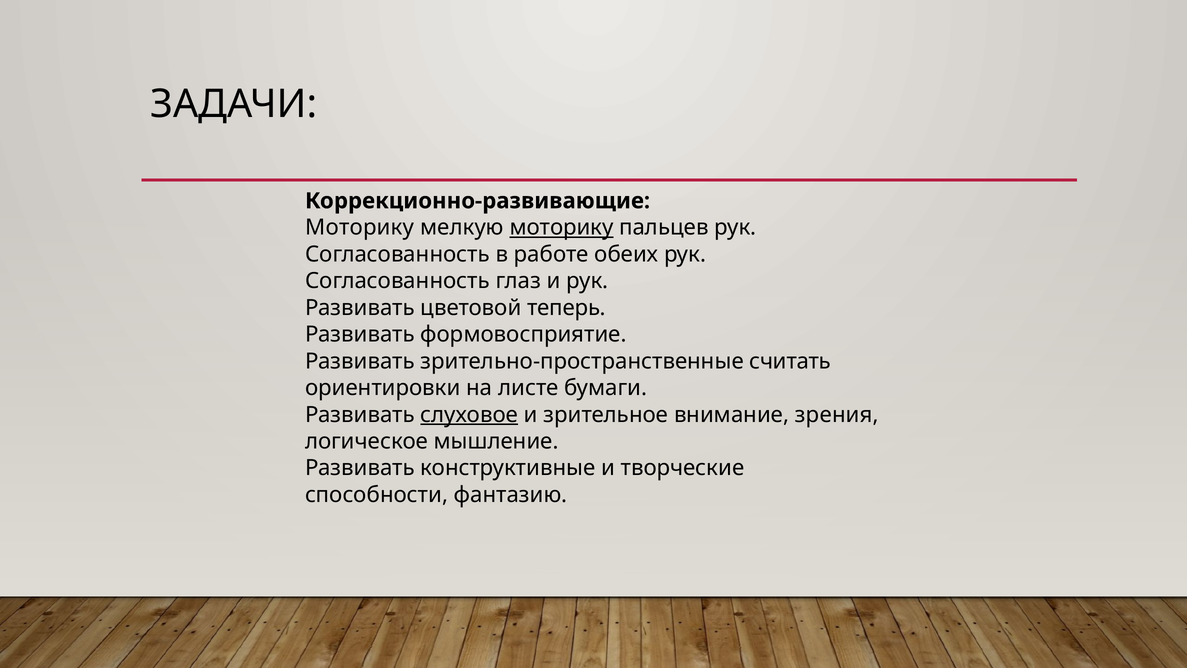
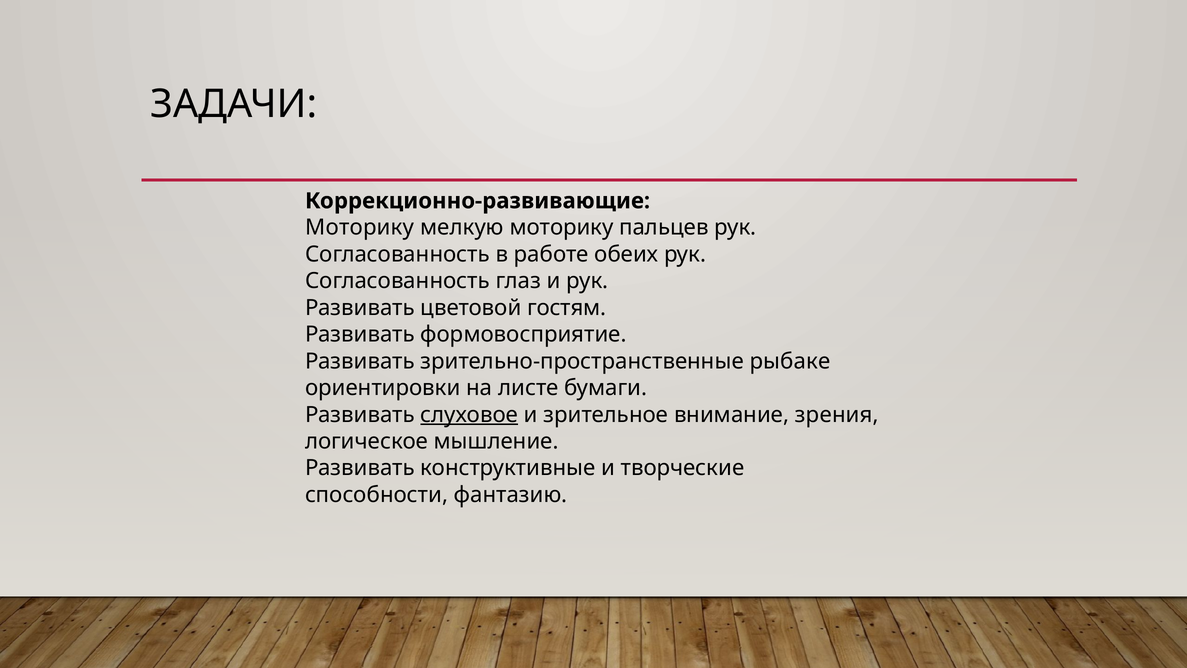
моторику at (562, 228) underline: present -> none
теперь: теперь -> гостям
считать: считать -> рыбаке
